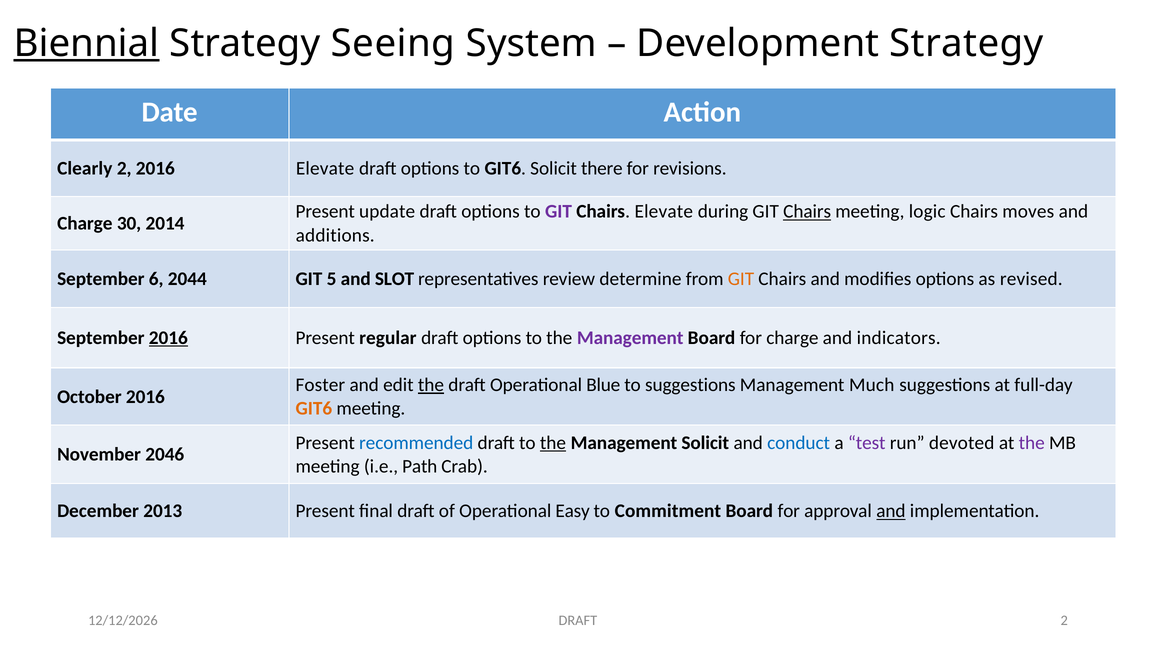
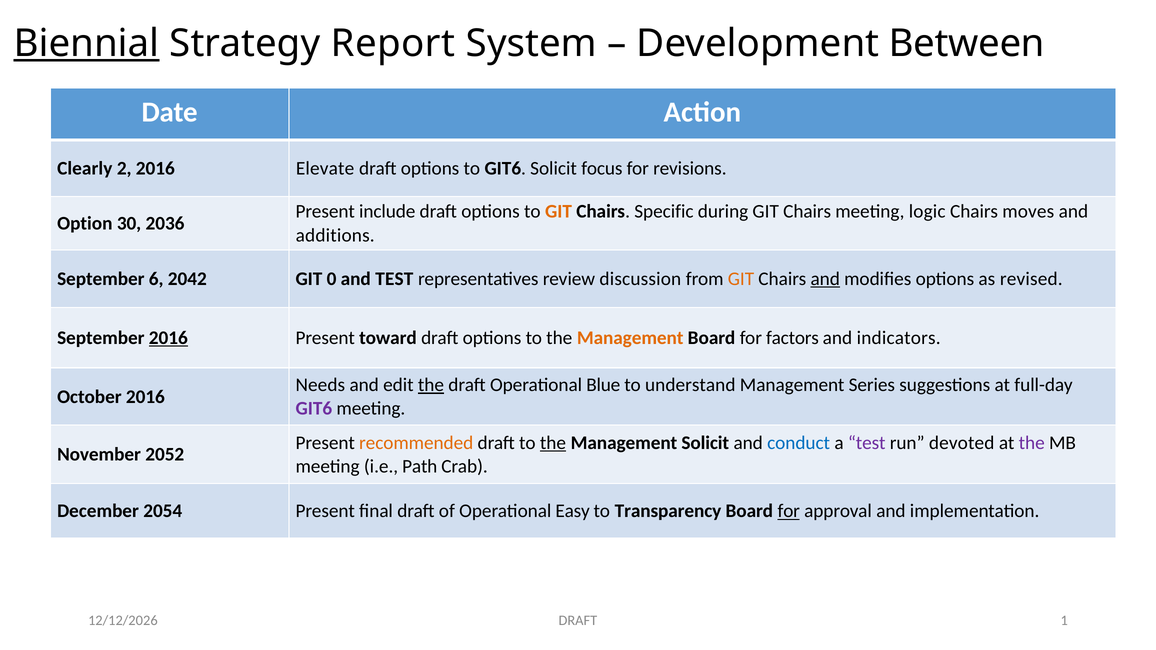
Seeing: Seeing -> Report
Development Strategy: Strategy -> Between
there: there -> focus
update: update -> include
GIT at (559, 212) colour: purple -> orange
Chairs Elevate: Elevate -> Specific
Chairs at (807, 212) underline: present -> none
Charge at (85, 223): Charge -> Option
2014: 2014 -> 2036
2044: 2044 -> 2042
5: 5 -> 0
and SLOT: SLOT -> TEST
determine: determine -> discussion
and at (825, 279) underline: none -> present
regular: regular -> toward
Management at (630, 338) colour: purple -> orange
for charge: charge -> factors
Foster: Foster -> Needs
to suggestions: suggestions -> understand
Much: Much -> Series
GIT6 at (314, 409) colour: orange -> purple
recommended colour: blue -> orange
2046: 2046 -> 2052
2013: 2013 -> 2054
Commitment: Commitment -> Transparency
for at (789, 511) underline: none -> present
and at (891, 511) underline: present -> none
DRAFT 2: 2 -> 1
